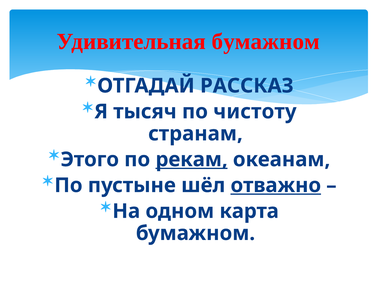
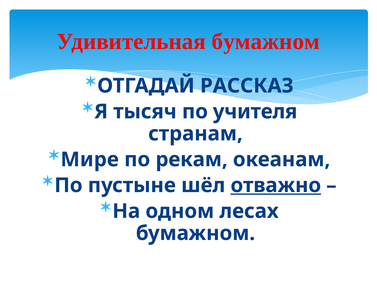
чистоту: чистоту -> учителя
Этого: Этого -> Мире
рекам underline: present -> none
карта: карта -> лесах
